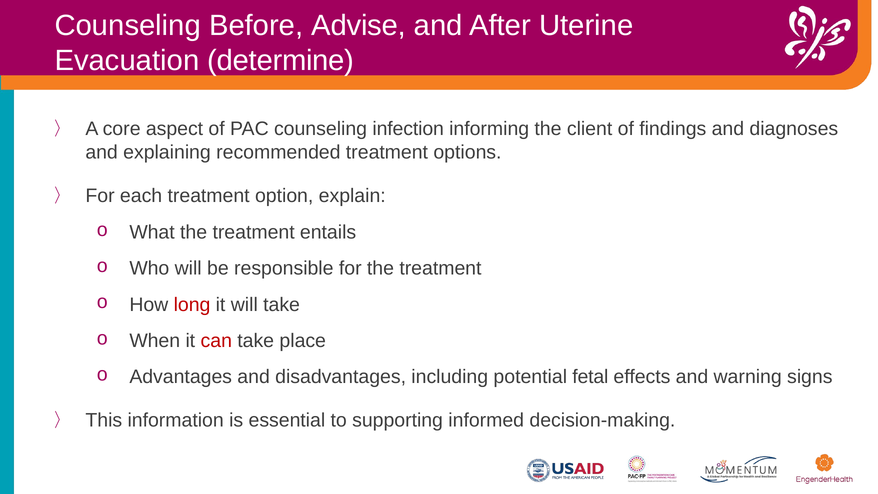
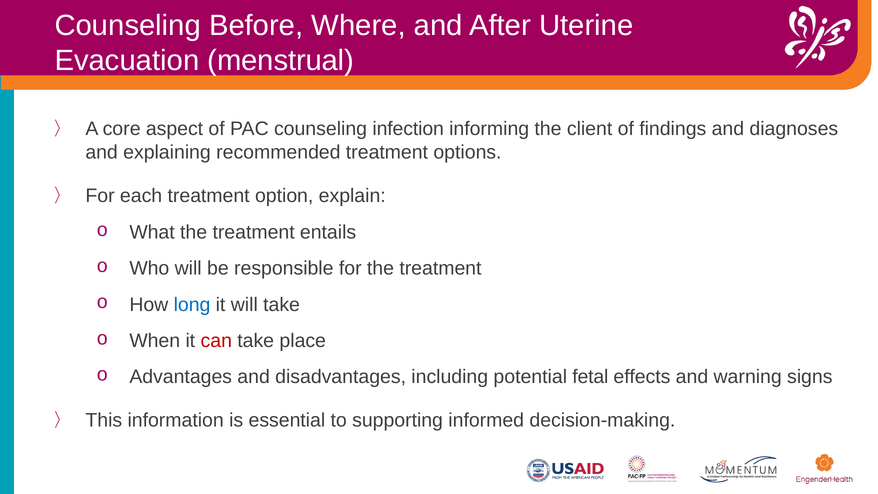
Advise: Advise -> Where
determine: determine -> menstrual
long colour: red -> blue
